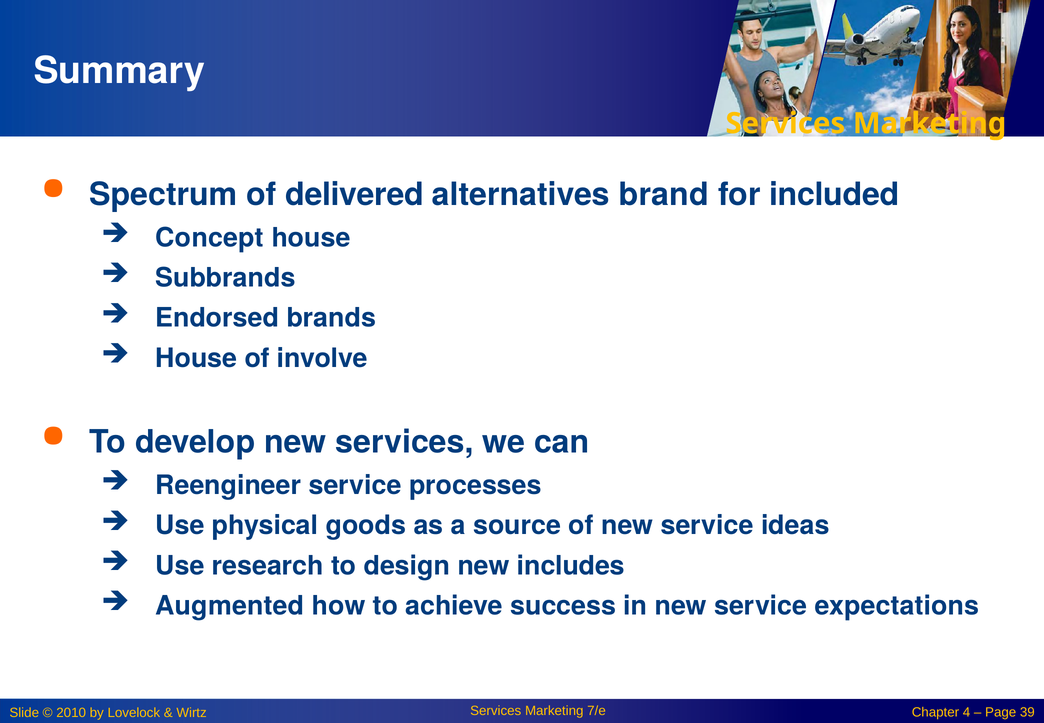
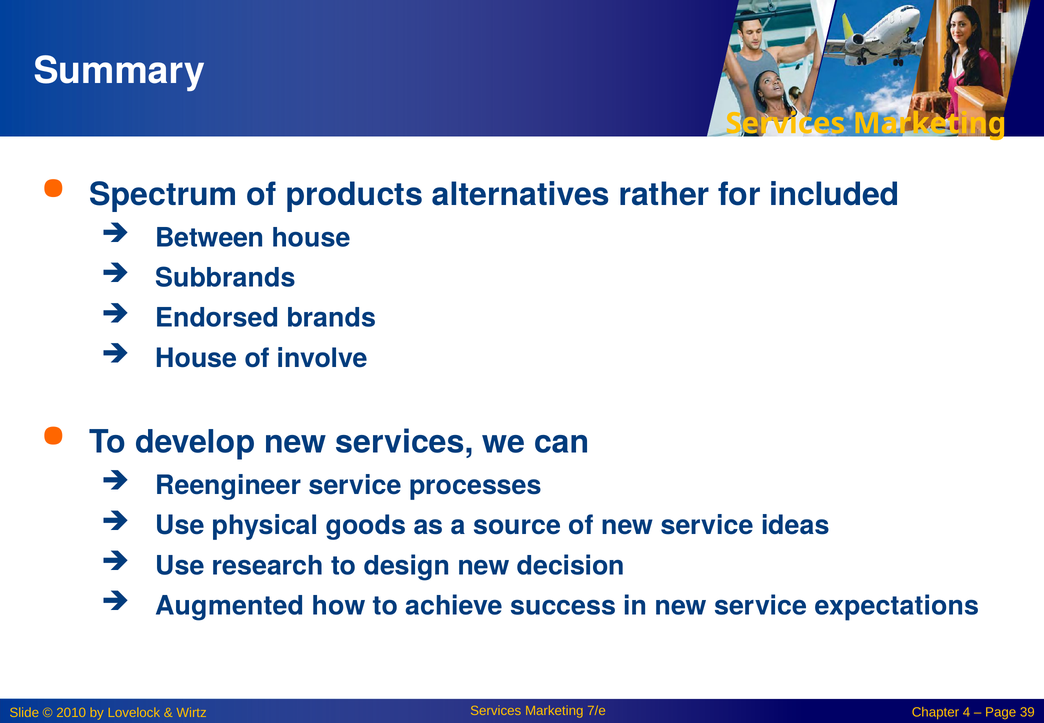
delivered: delivered -> products
brand: brand -> rather
Concept: Concept -> Between
includes: includes -> decision
